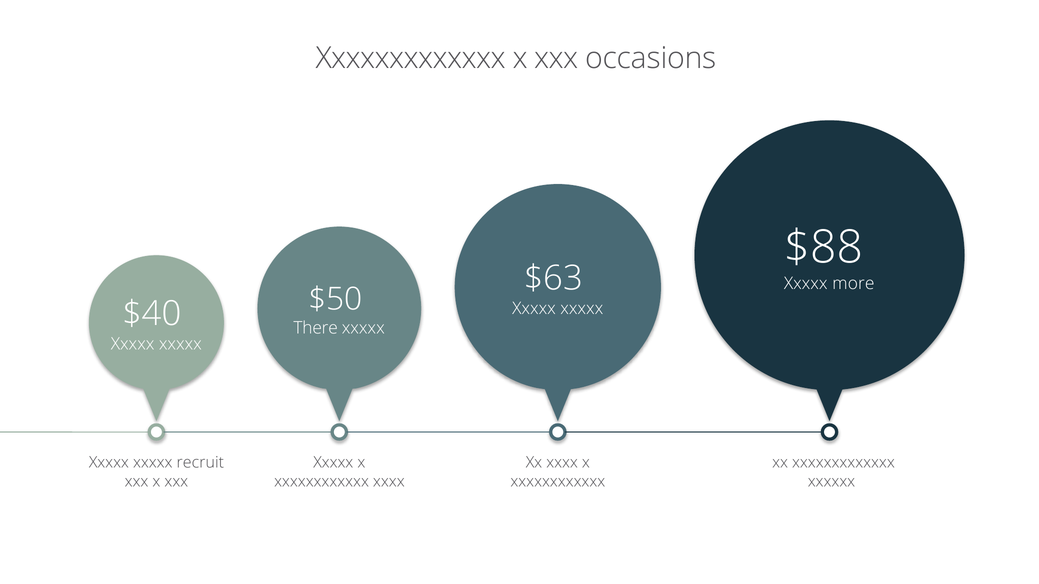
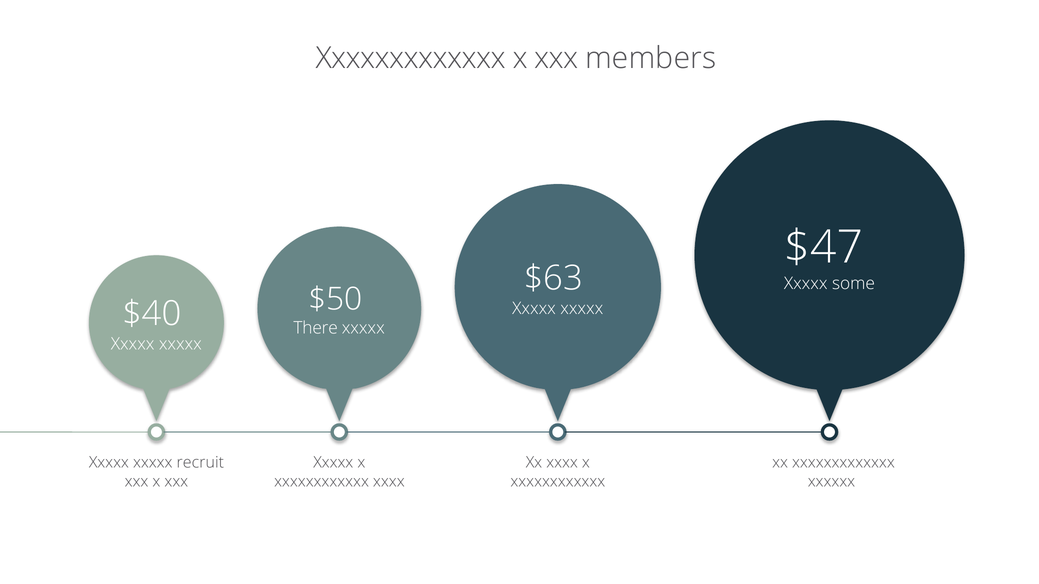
occasions: occasions -> members
$88: $88 -> $47
more: more -> some
